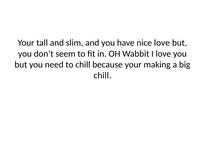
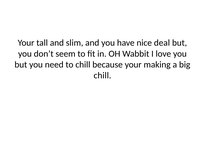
nice love: love -> deal
